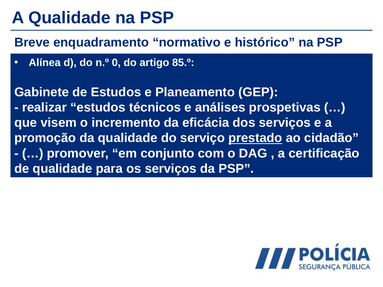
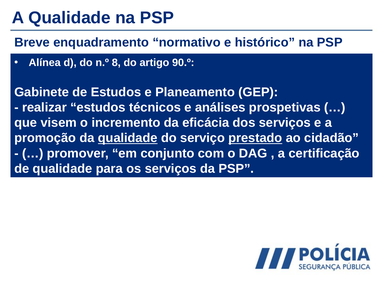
0: 0 -> 8
85.º: 85.º -> 90.º
qualidade at (128, 138) underline: none -> present
